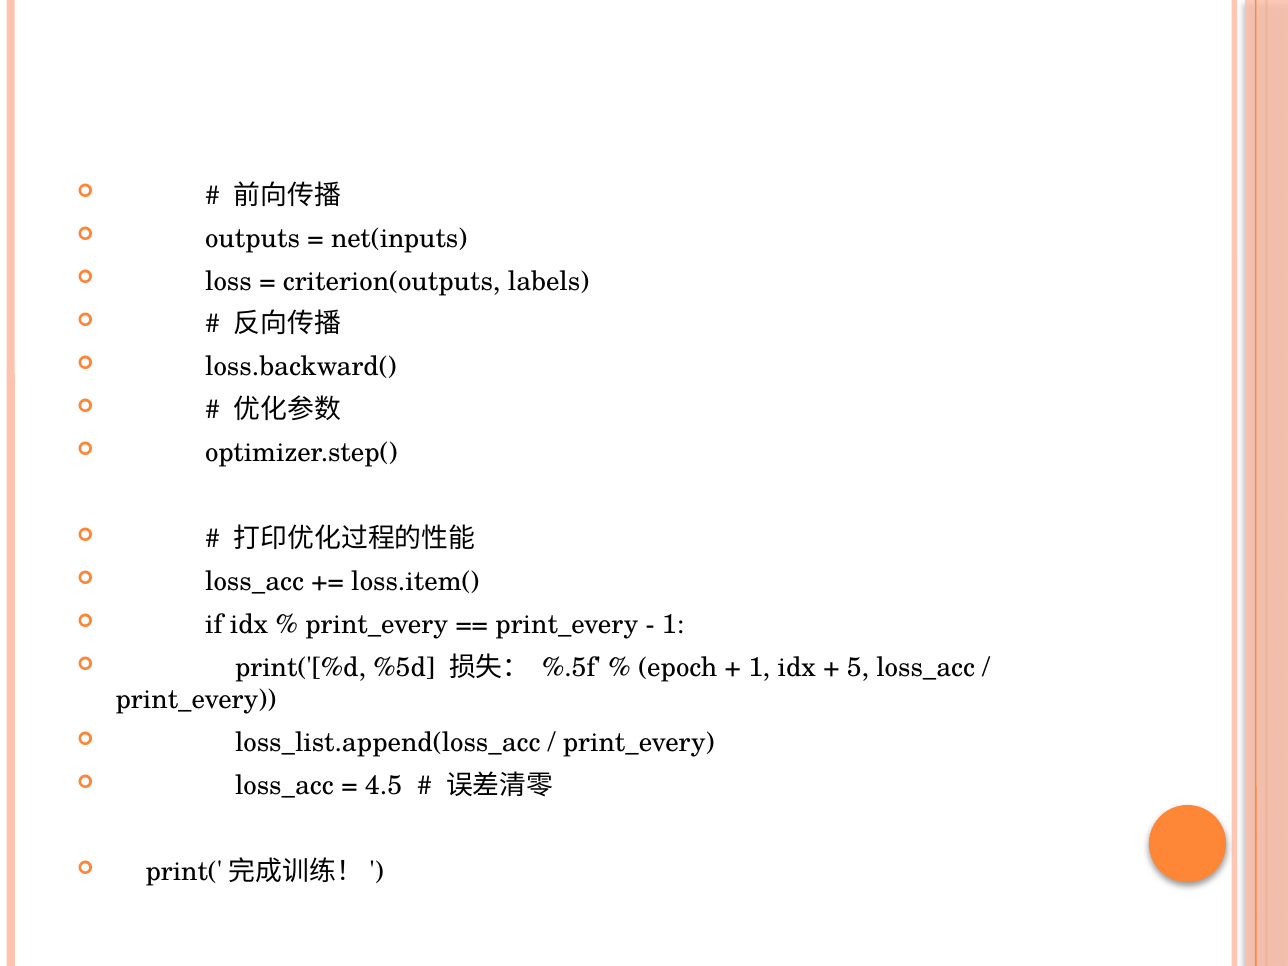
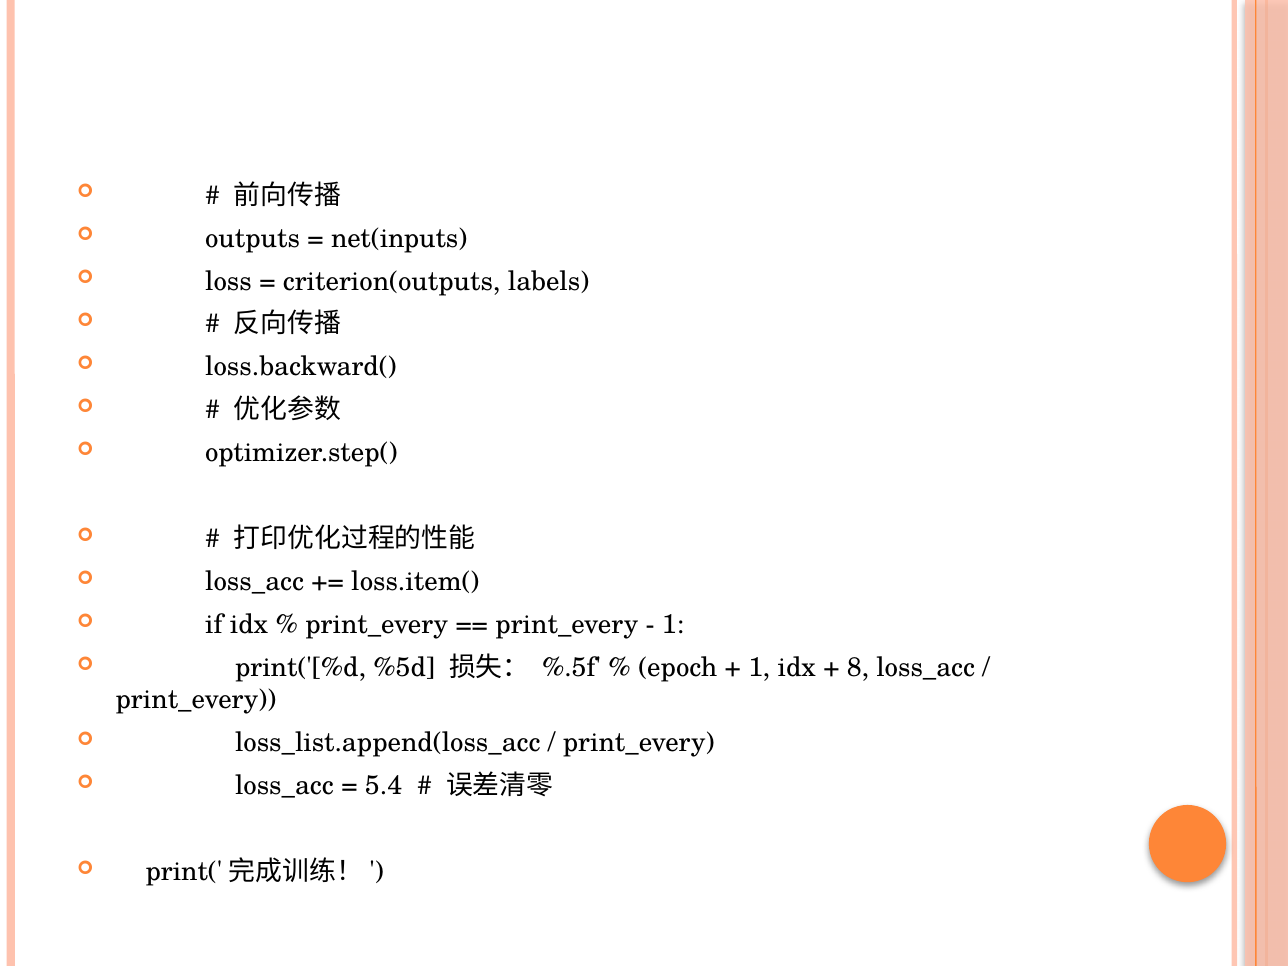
5: 5 -> 8
4.5: 4.5 -> 5.4
